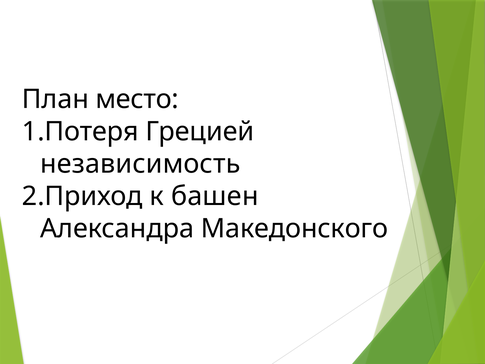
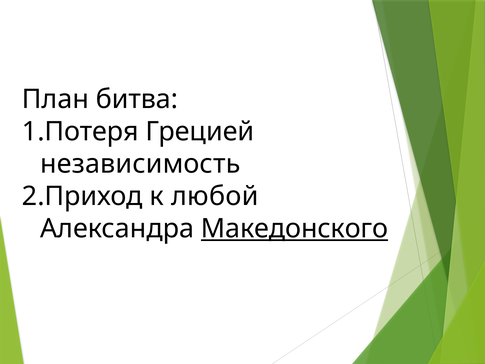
место: место -> битва
башен: башен -> любой
Македонского underline: none -> present
